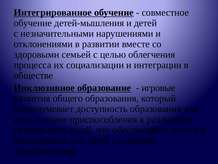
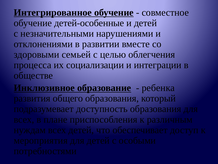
детей-мышления: детей-мышления -> детей-особенные
игровые: игровые -> ребенка
